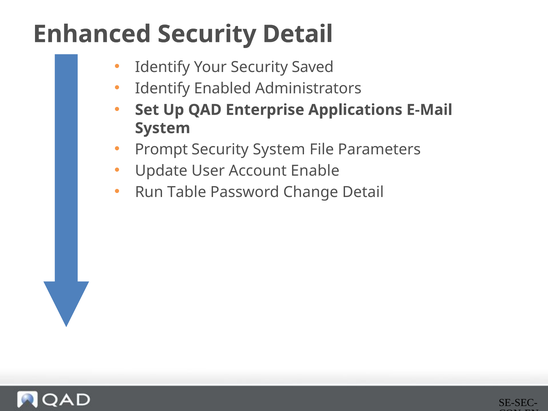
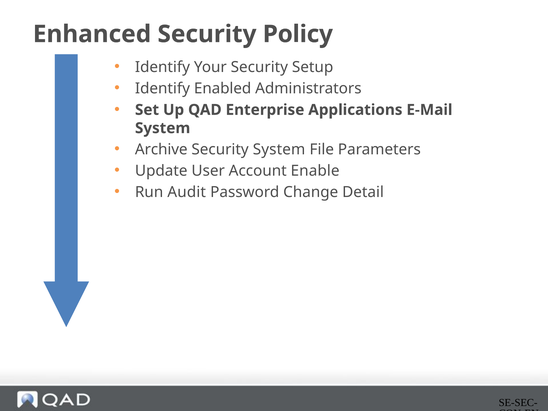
Security Detail: Detail -> Policy
Saved: Saved -> Setup
Prompt: Prompt -> Archive
Table: Table -> Audit
